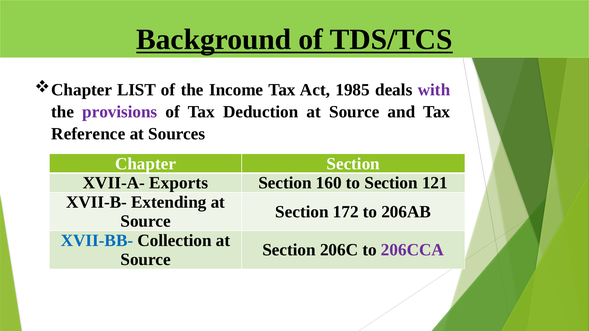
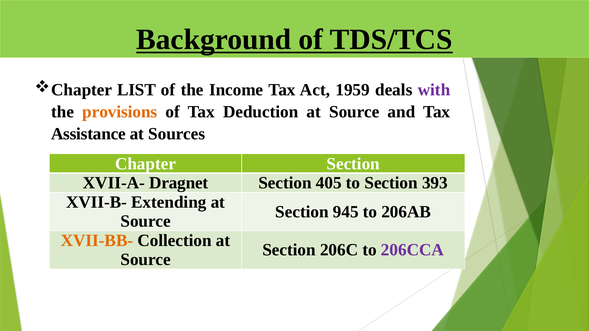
1985: 1985 -> 1959
provisions colour: purple -> orange
Reference: Reference -> Assistance
Exports: Exports -> Dragnet
160: 160 -> 405
121: 121 -> 393
172: 172 -> 945
XVII-BB- colour: blue -> orange
